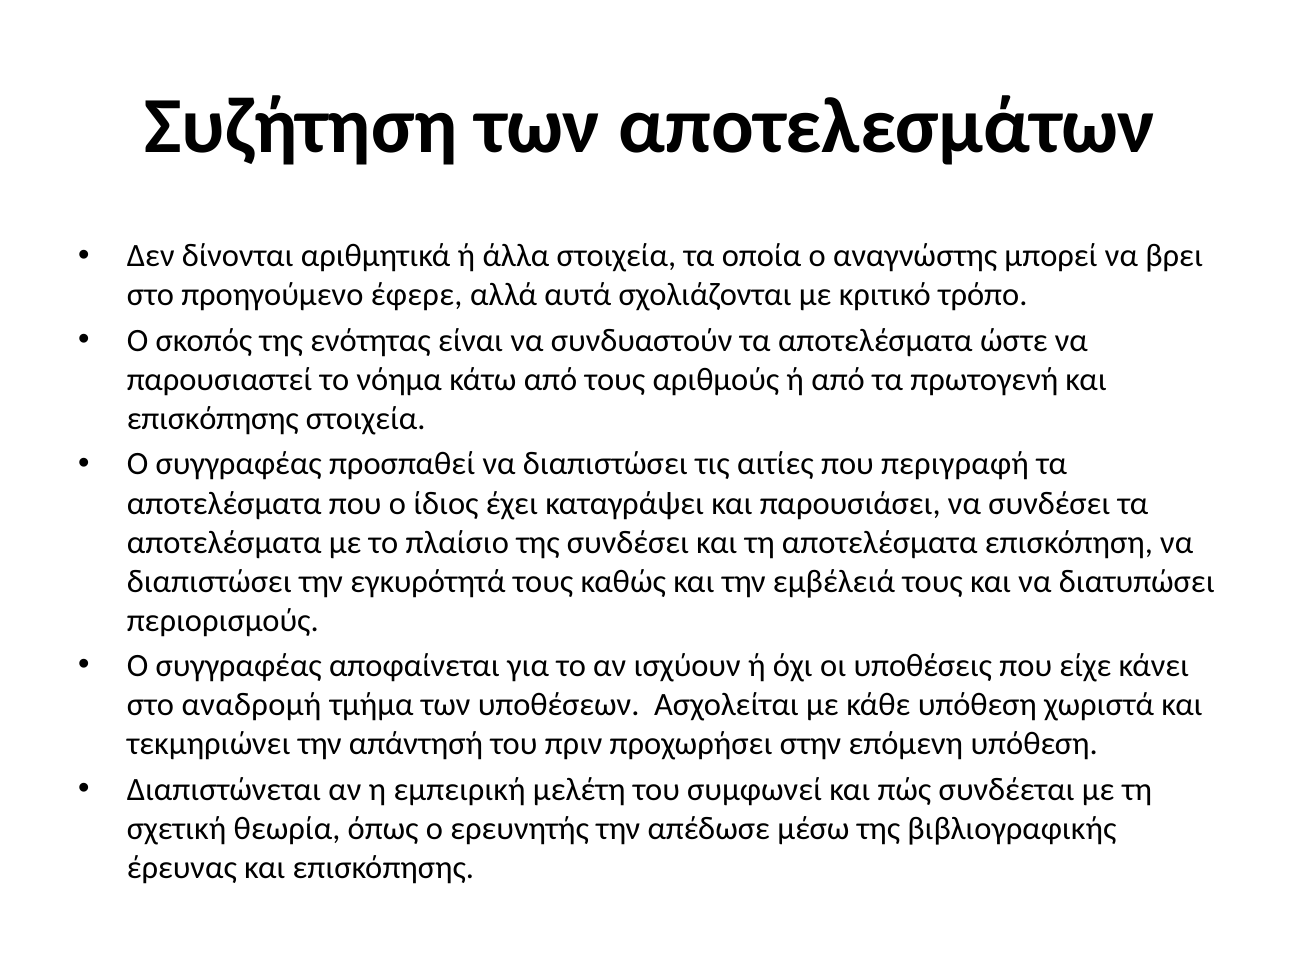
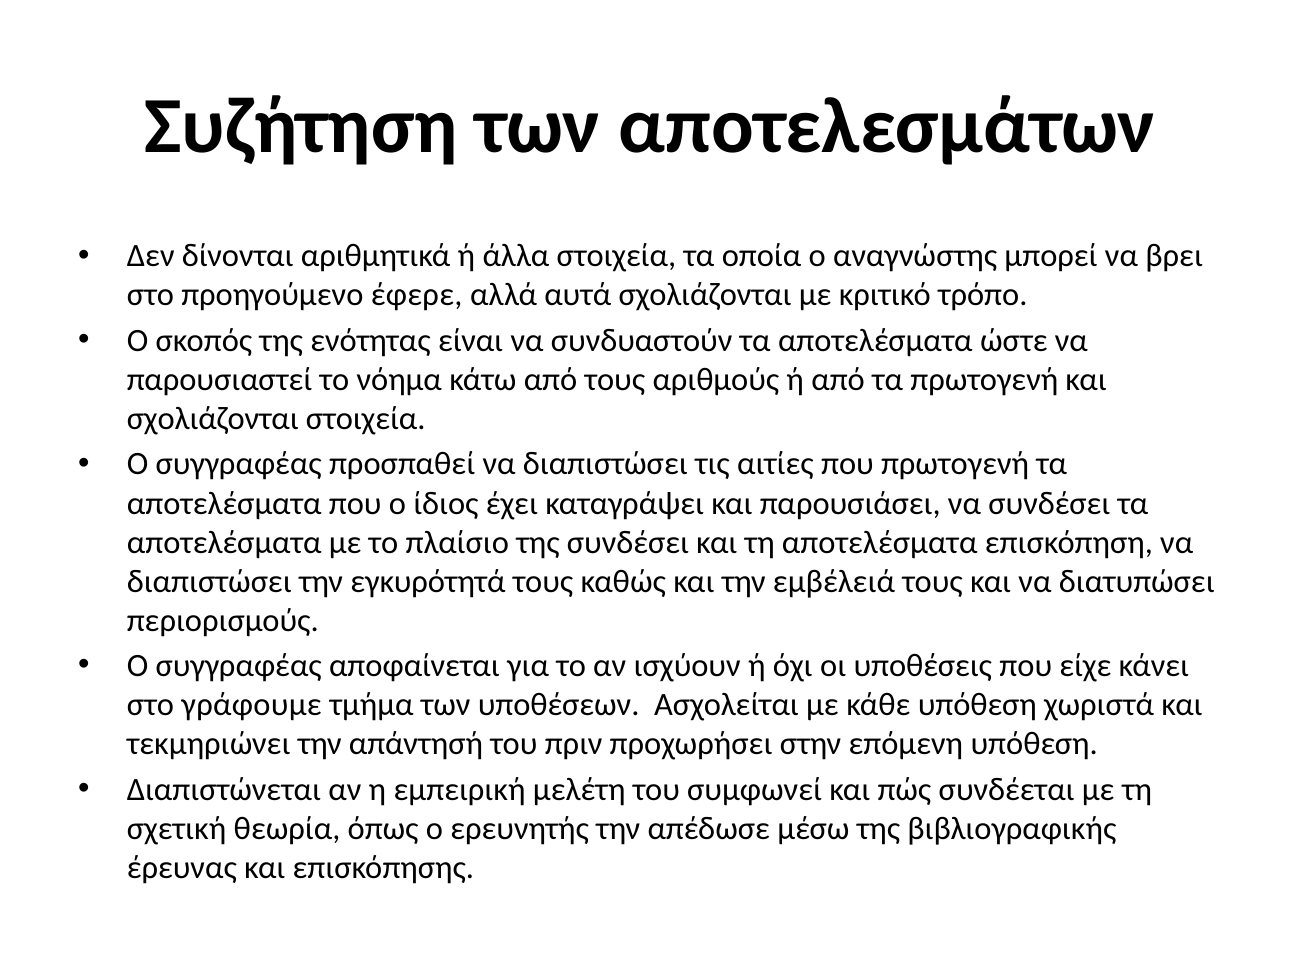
επισκόπησης at (213, 419): επισκόπησης -> σχολιάζονται
που περιγραφή: περιγραφή -> πρωτογενή
αναδρομή: αναδρομή -> γράφουμε
